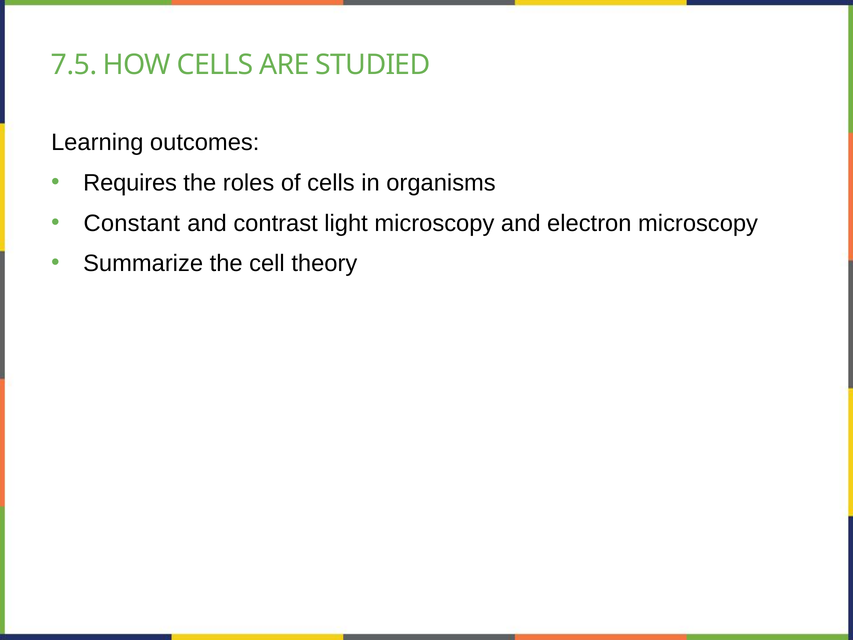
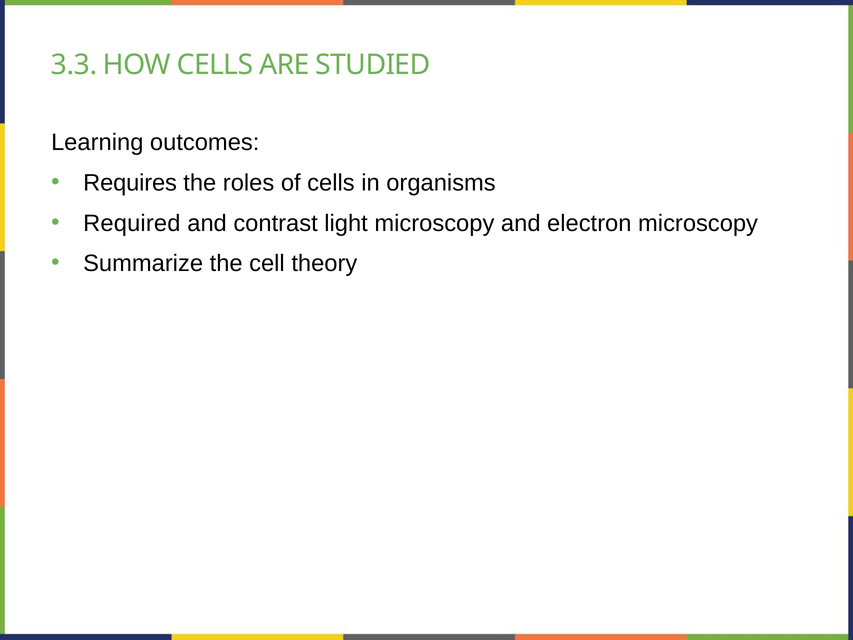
7.5: 7.5 -> 3.3
Constant: Constant -> Required
